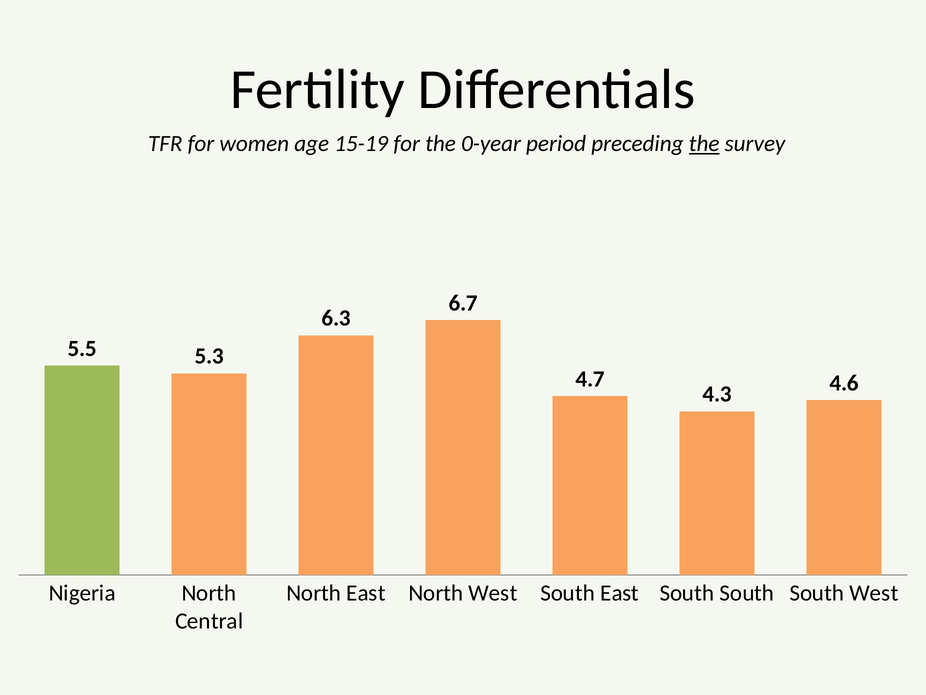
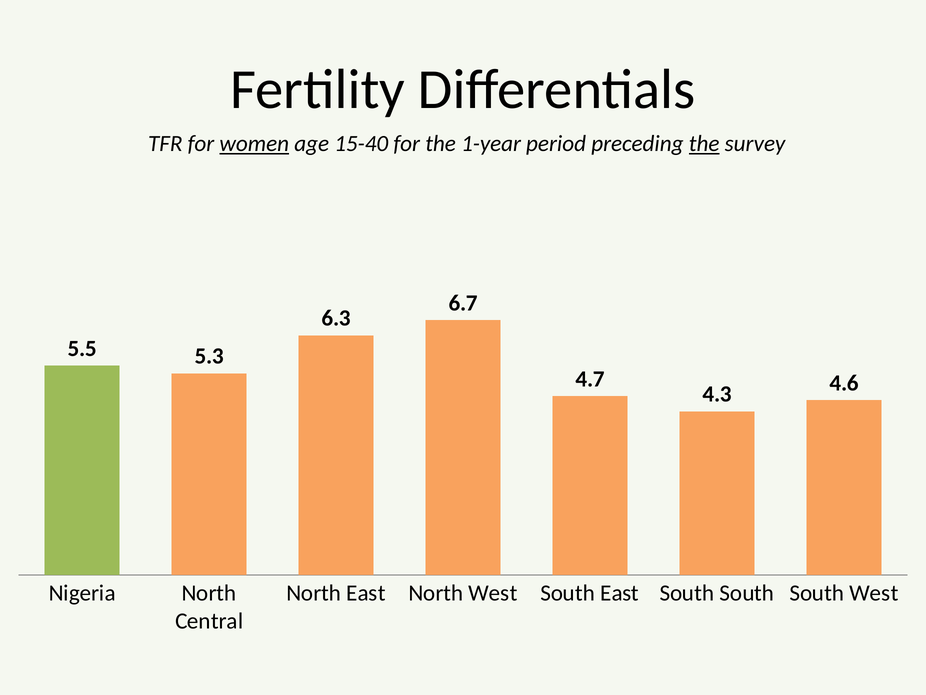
women underline: none -> present
15-19: 15-19 -> 15-40
0-year: 0-year -> 1-year
